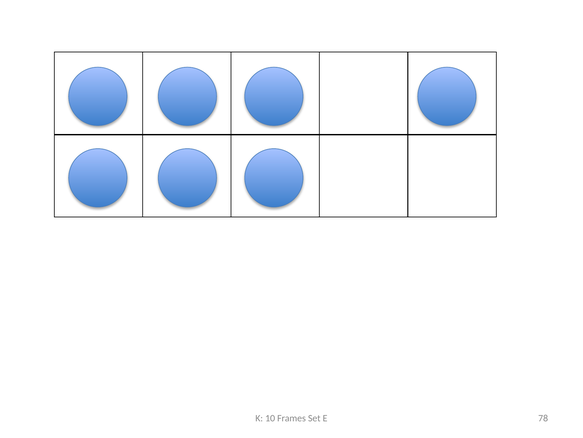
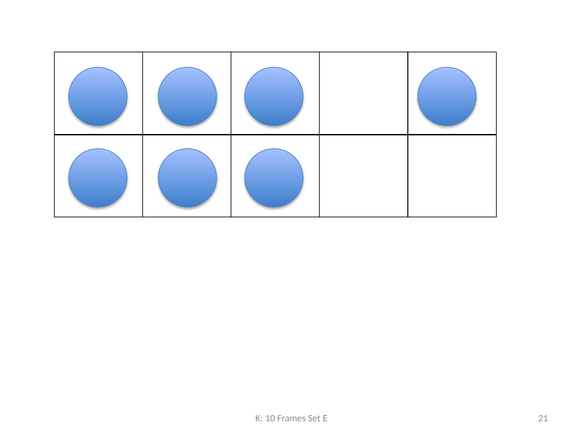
78: 78 -> 21
